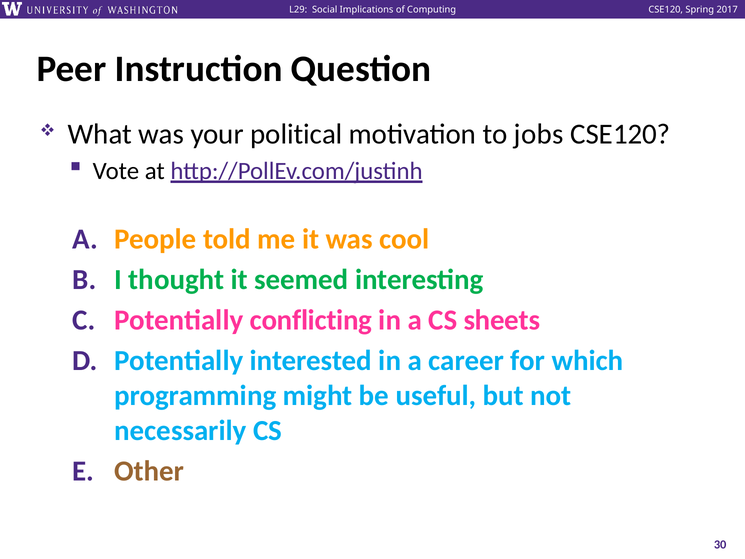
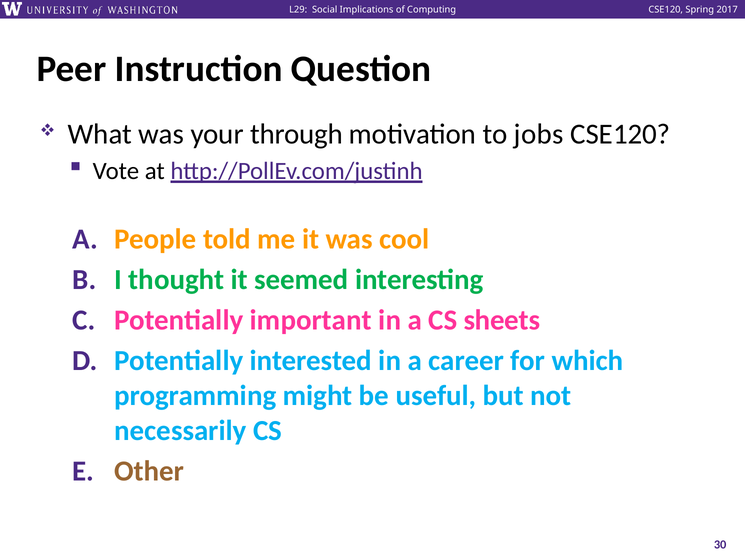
political: political -> through
conflicting: conflicting -> important
